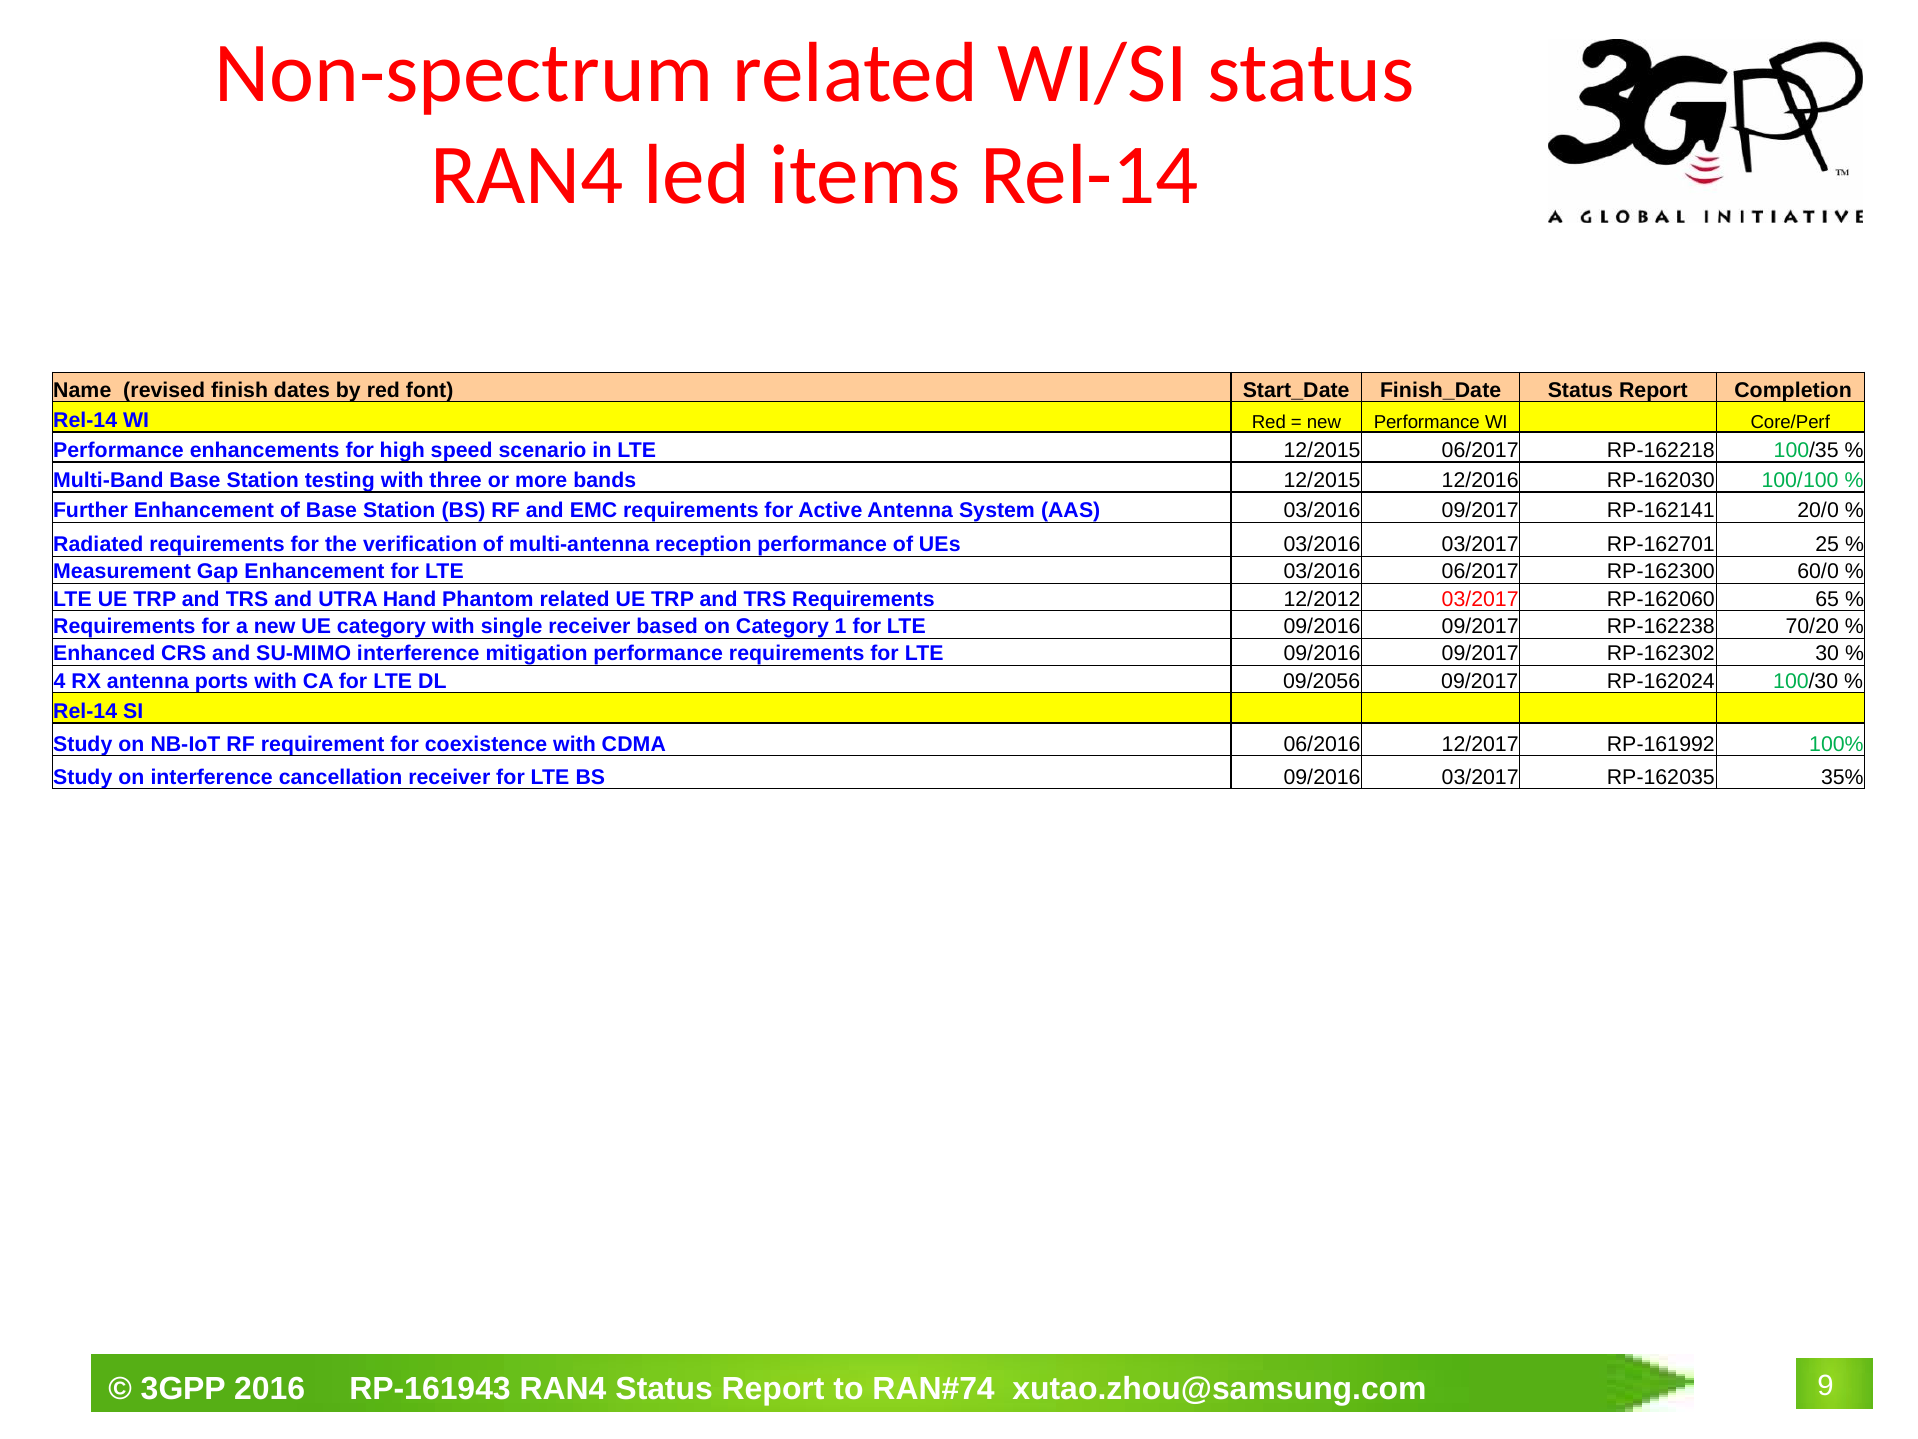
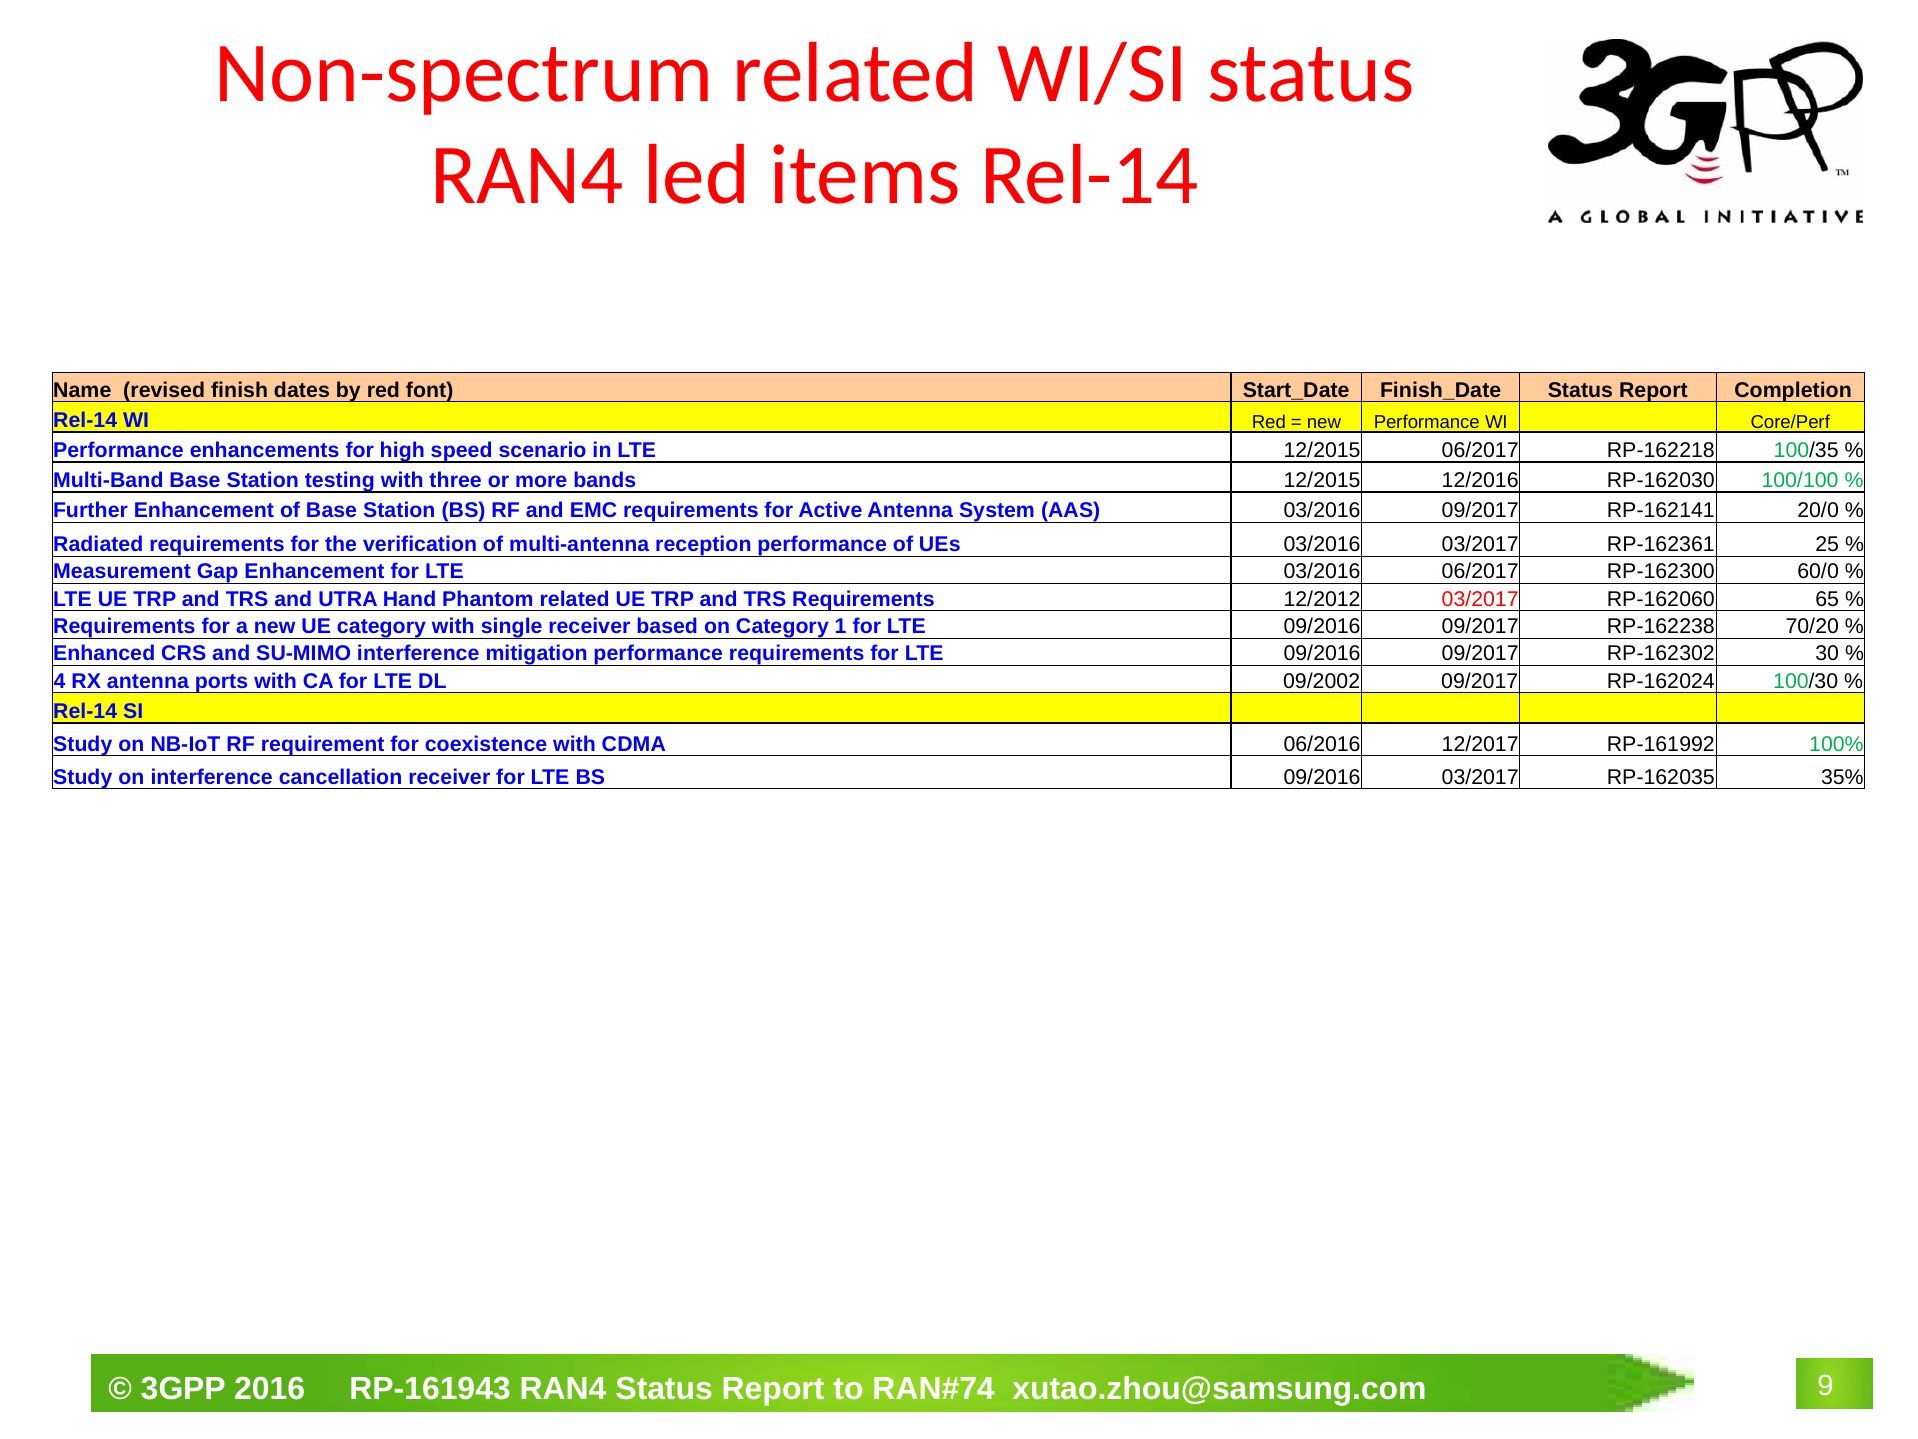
RP-162701: RP-162701 -> RP-162361
09/2056: 09/2056 -> 09/2002
